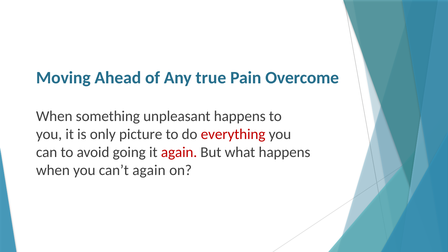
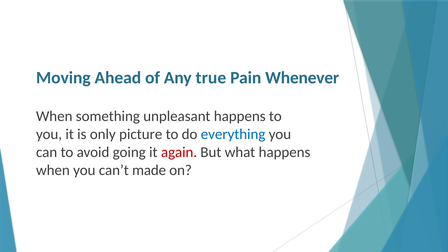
Overcome: Overcome -> Whenever
everything colour: red -> blue
can’t again: again -> made
